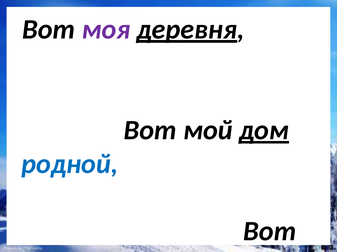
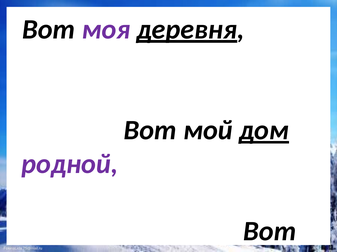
родной colour: blue -> purple
